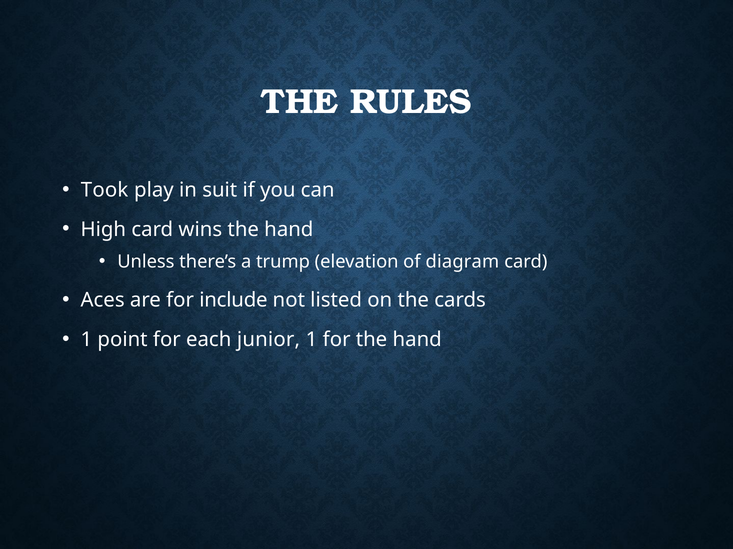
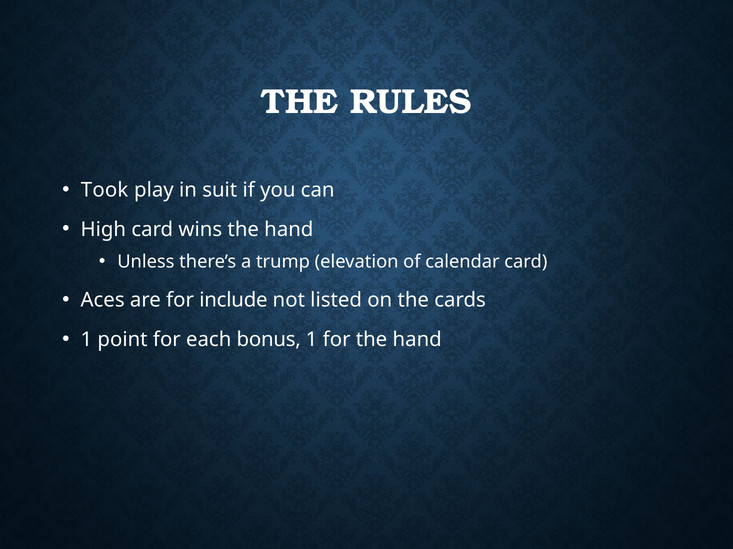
diagram: diagram -> calendar
junior: junior -> bonus
